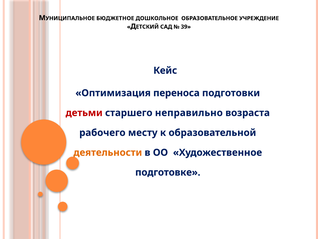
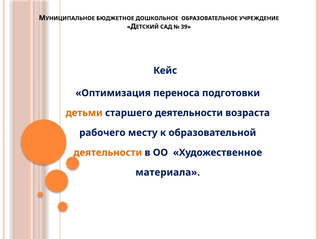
детьми colour: red -> orange
старшего неправильно: неправильно -> деятельности
подготовке: подготовке -> материала
